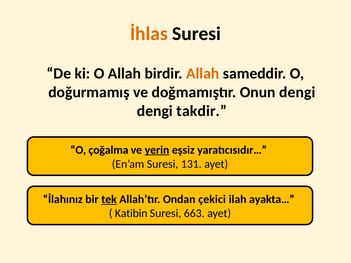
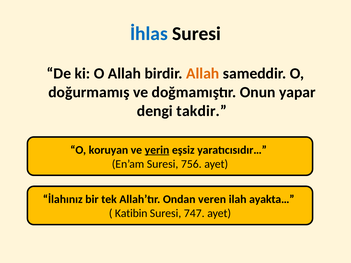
İhlas colour: orange -> blue
Onun dengi: dengi -> yapar
çoğalma: çoğalma -> koruyan
131: 131 -> 756
tek underline: present -> none
çekici: çekici -> veren
663: 663 -> 747
